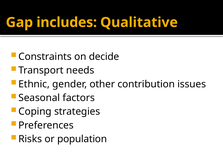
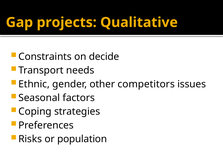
includes: includes -> projects
contribution: contribution -> competitors
